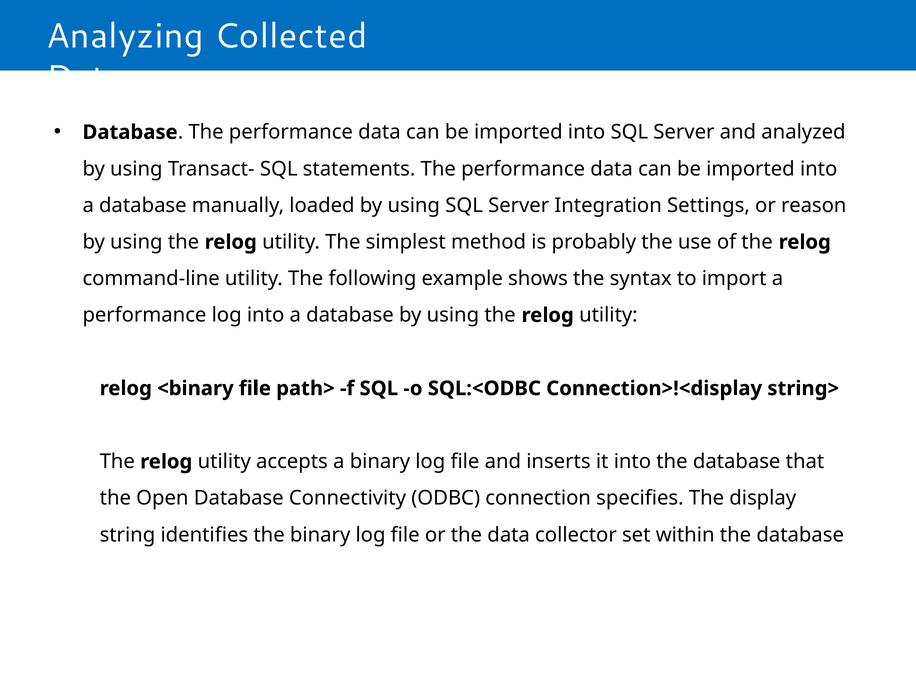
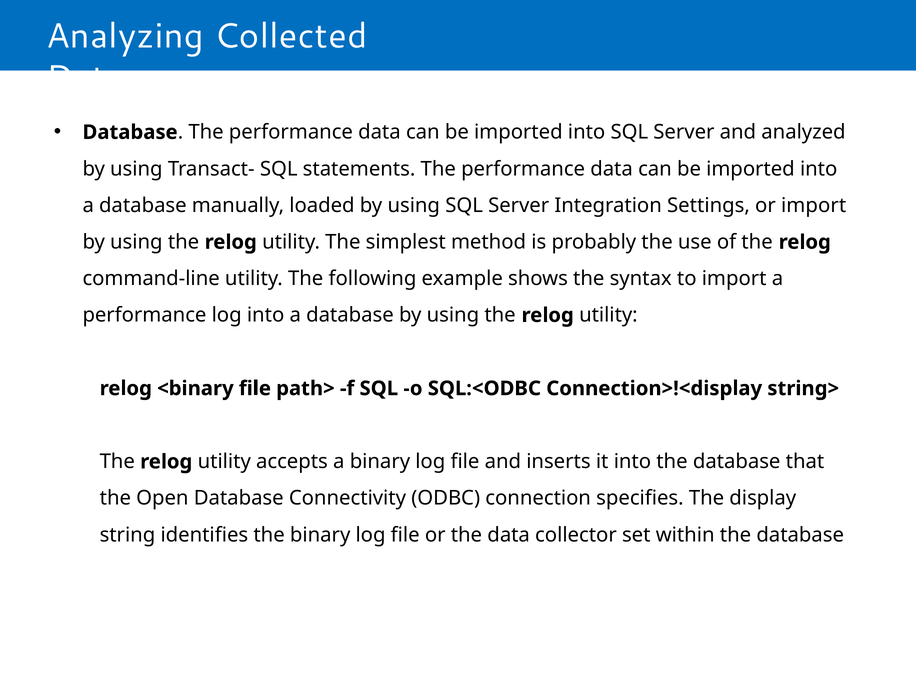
or reason: reason -> import
